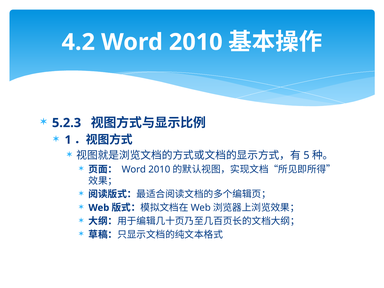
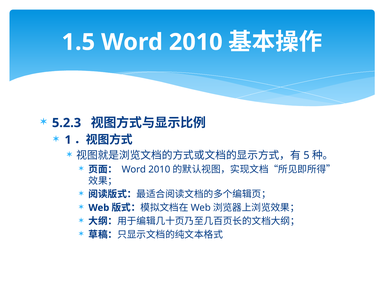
4.2: 4.2 -> 1.5
